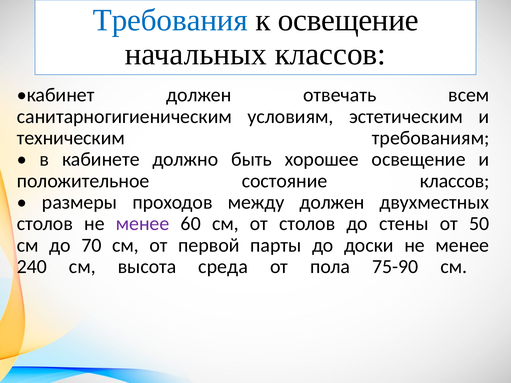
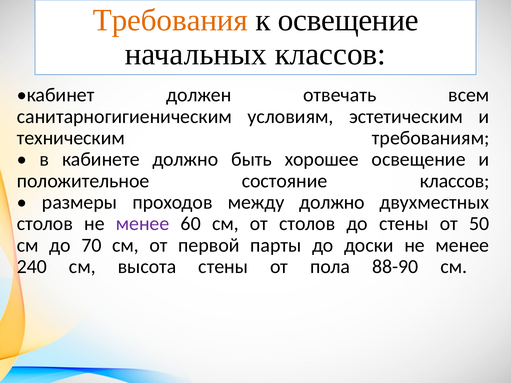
Требования colour: blue -> orange
между должен: должен -> должно
высота среда: среда -> стены
75-90: 75-90 -> 88-90
